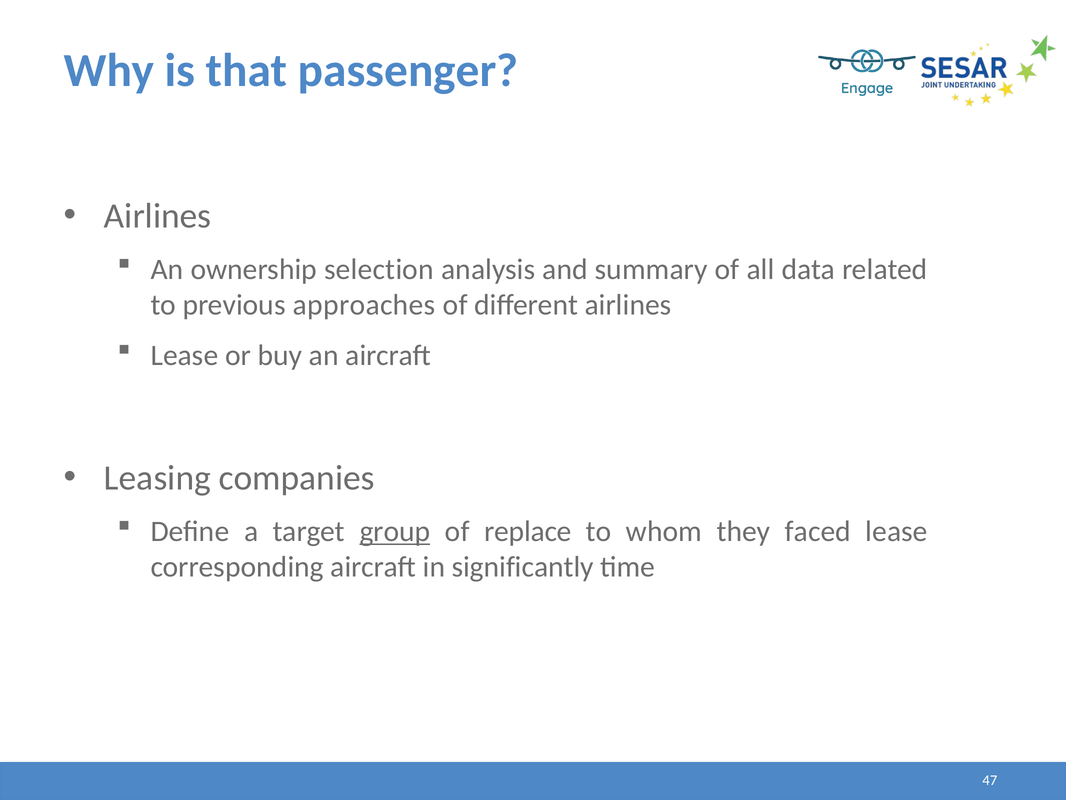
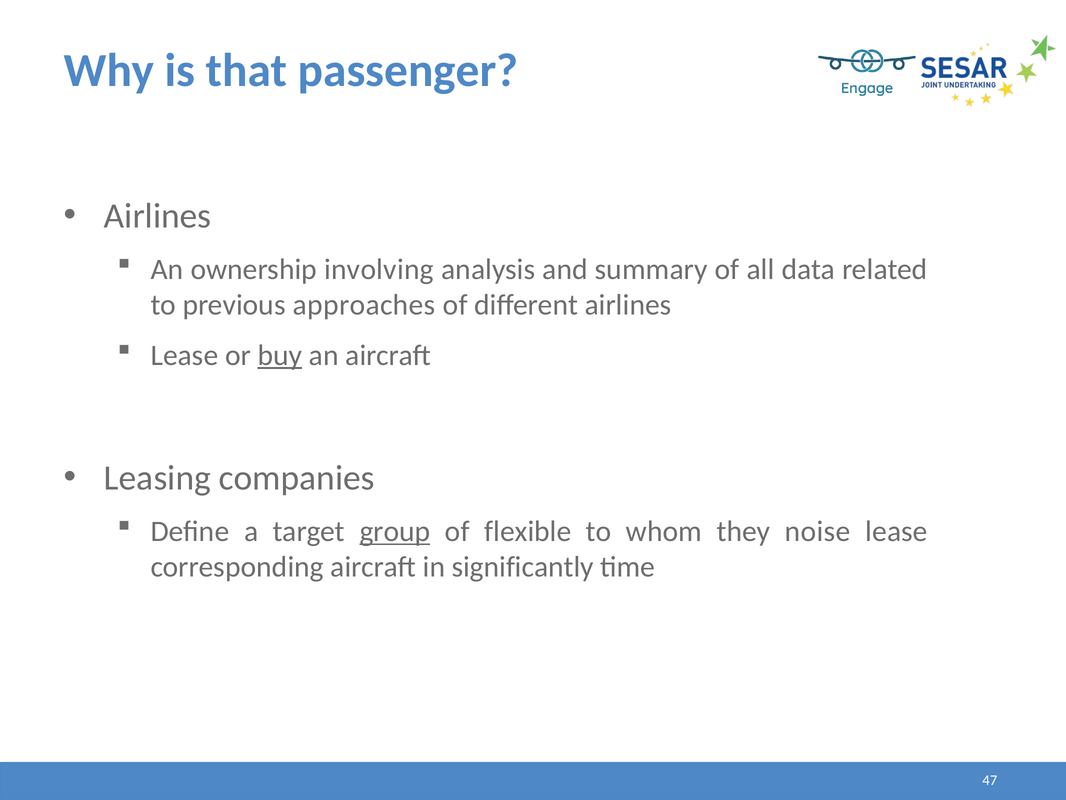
selection: selection -> involving
buy underline: none -> present
replace: replace -> flexible
faced: faced -> noise
